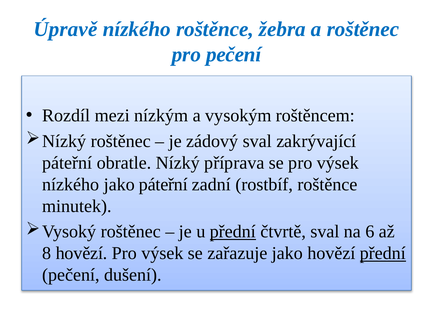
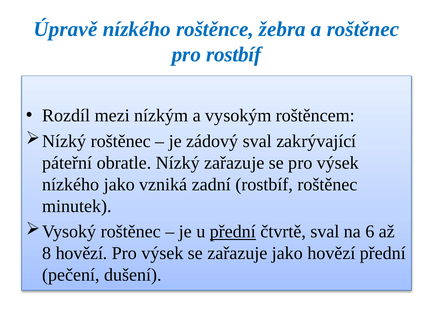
pro pečení: pečení -> rostbíf
Nízký příprava: příprava -> zařazuje
jako páteřní: páteřní -> vzniká
rostbíf roštěnce: roštěnce -> roštěnec
přední at (383, 253) underline: present -> none
